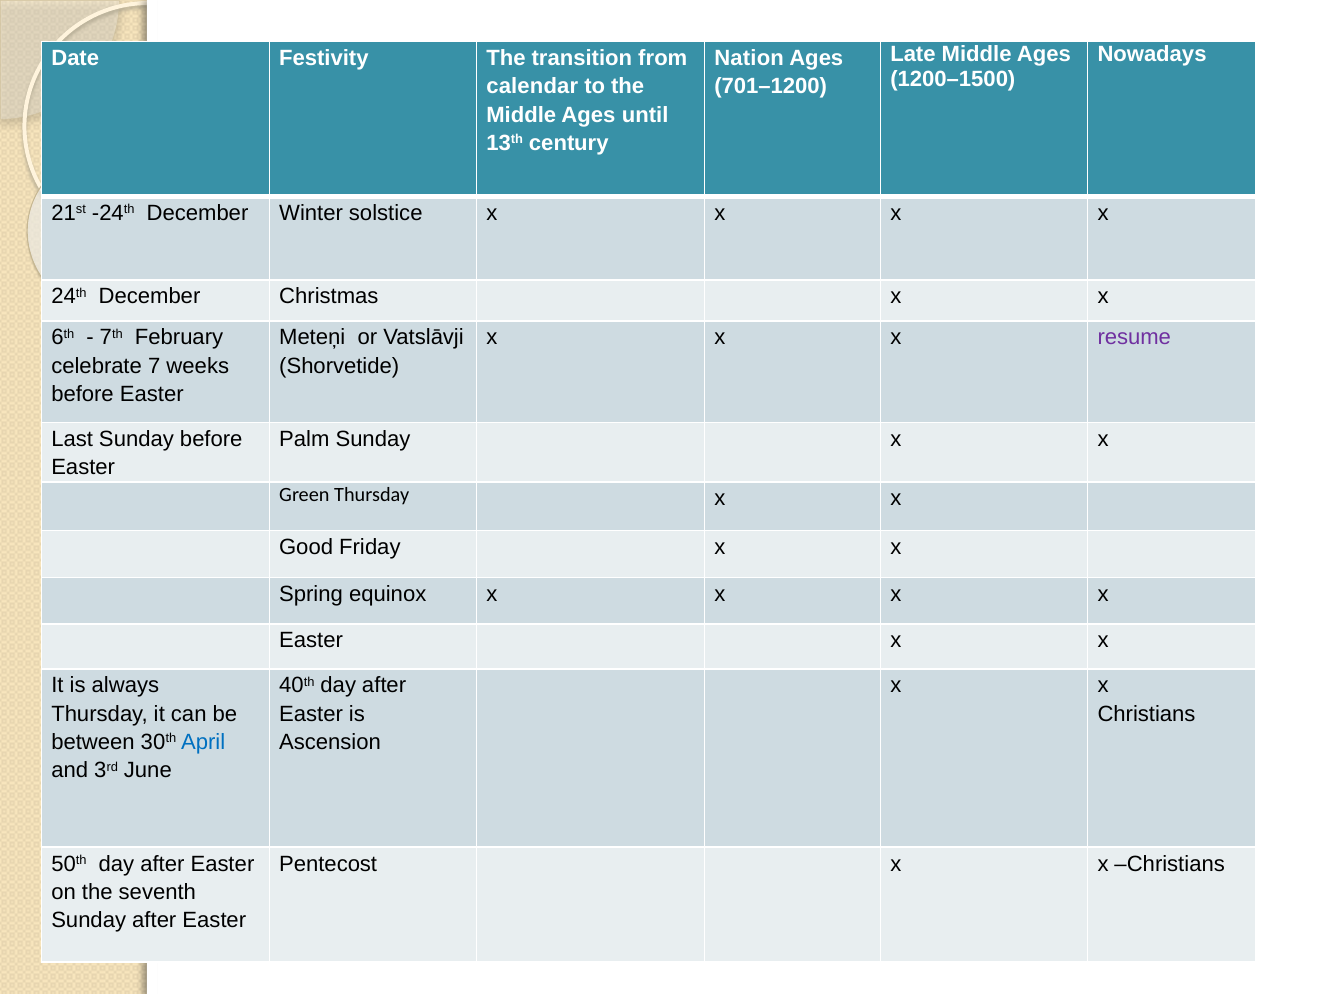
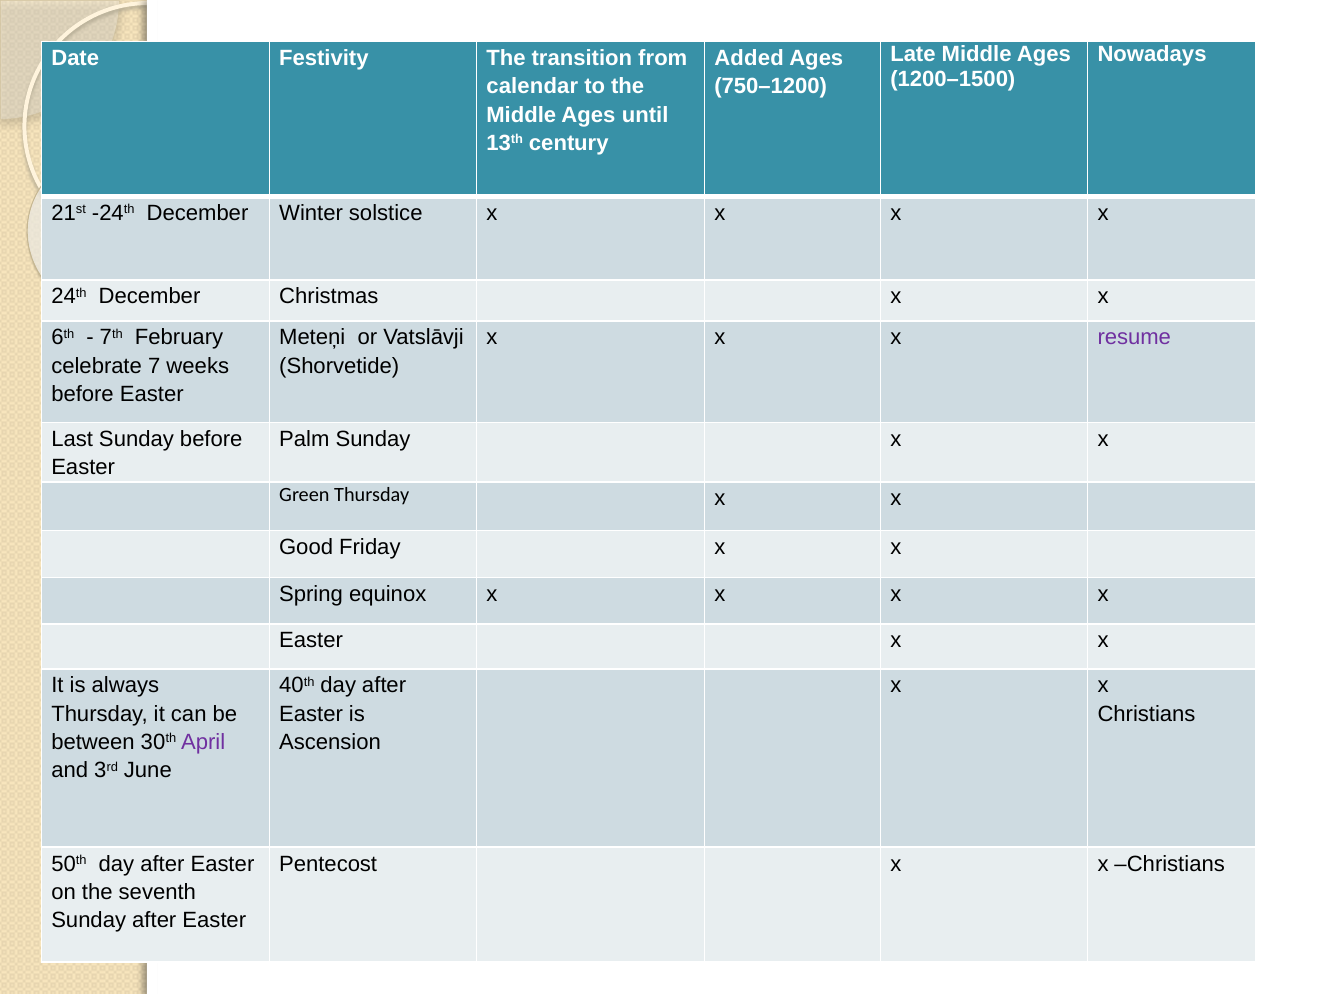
Nation: Nation -> Added
701–1200: 701–1200 -> 750–1200
April colour: blue -> purple
